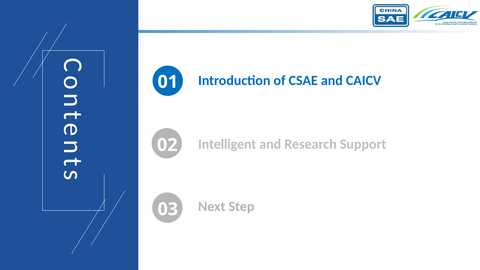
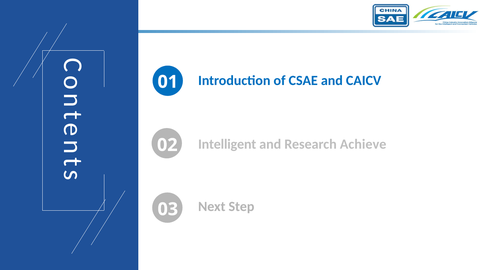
Support: Support -> Achieve
